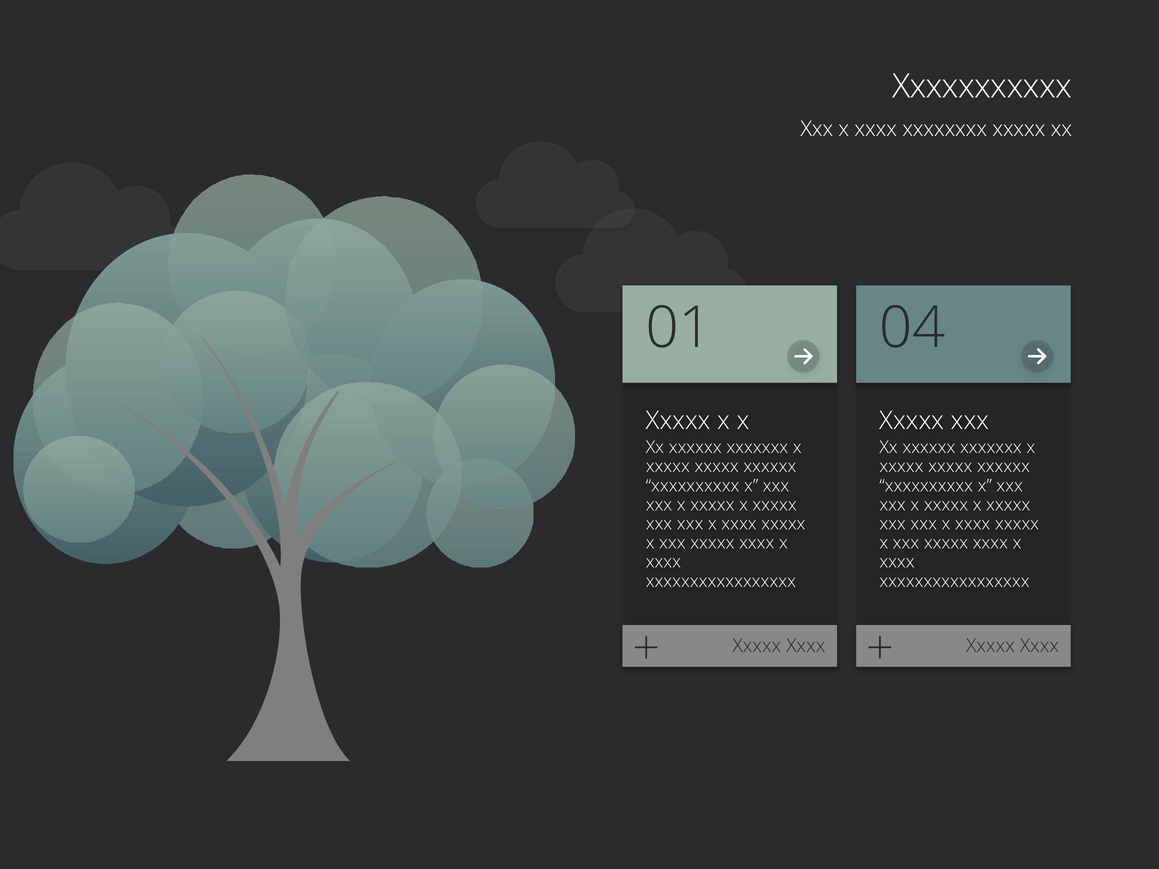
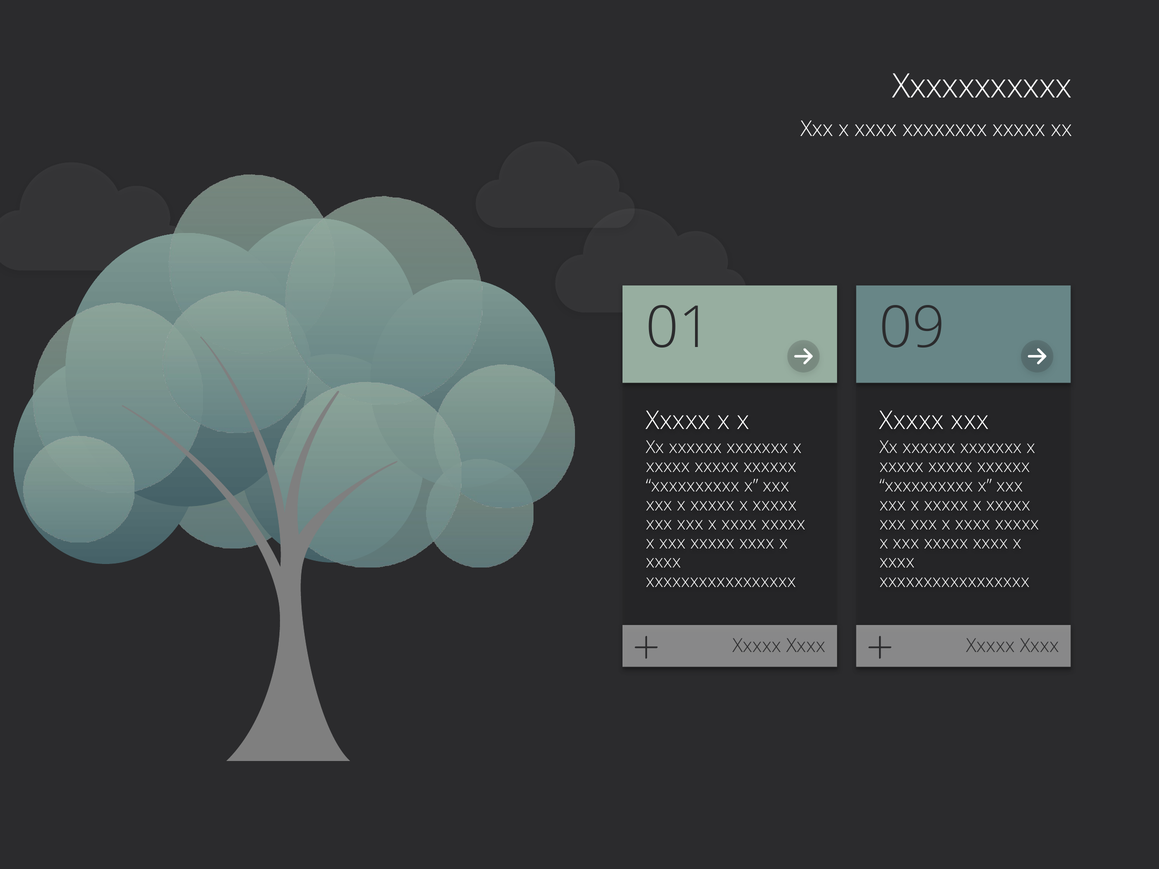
04: 04 -> 09
